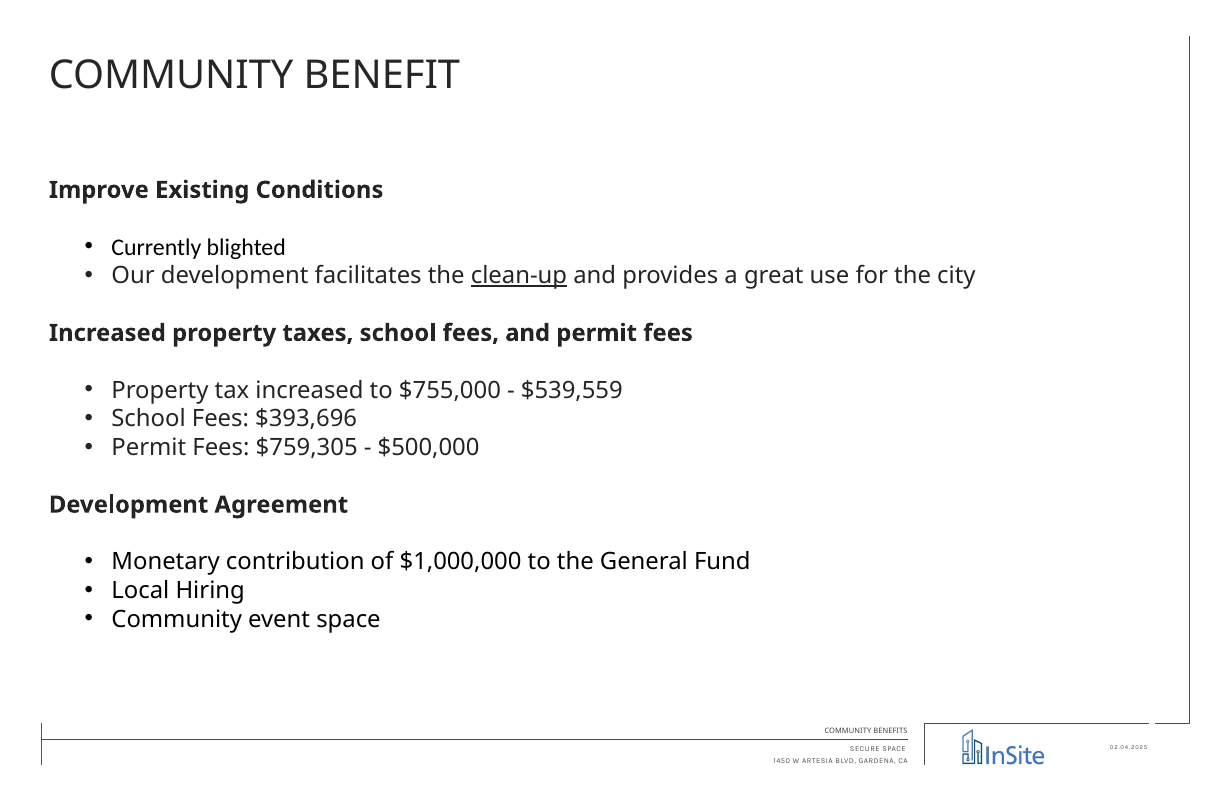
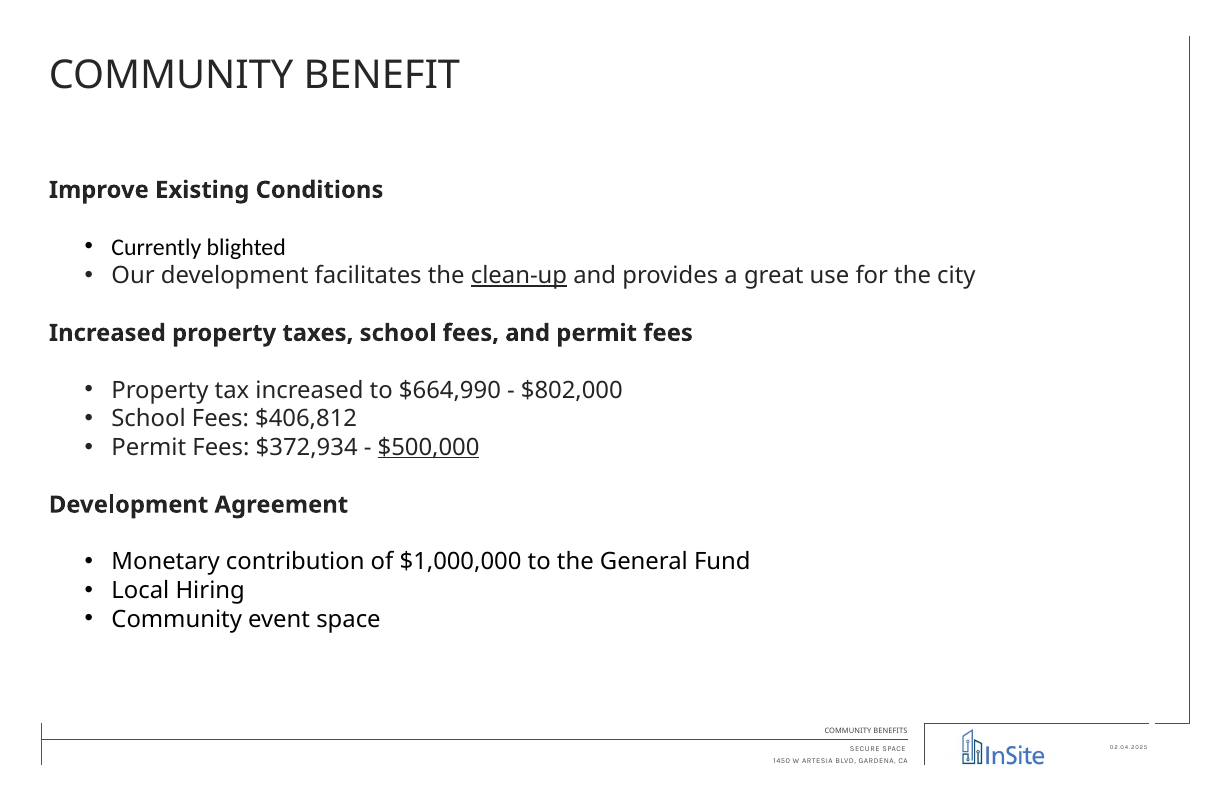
$755,000: $755,000 -> $664,990
$539,559: $539,559 -> $802,000
$393,696: $393,696 -> $406,812
$759,305: $759,305 -> $372,934
$500,000 underline: none -> present
